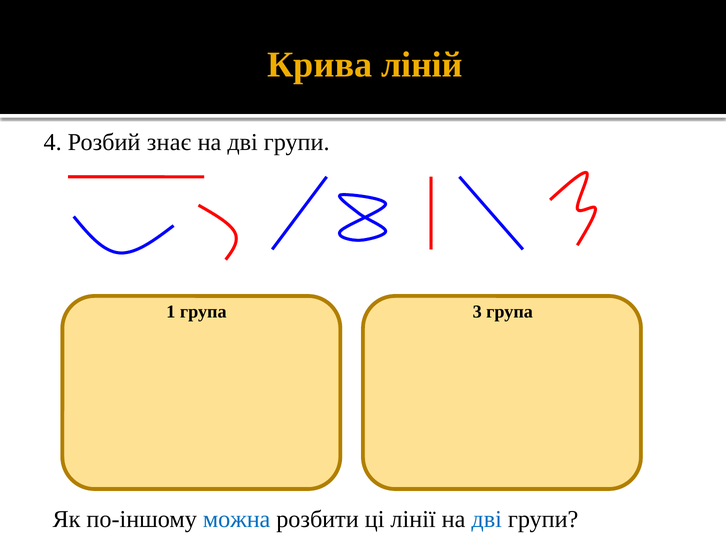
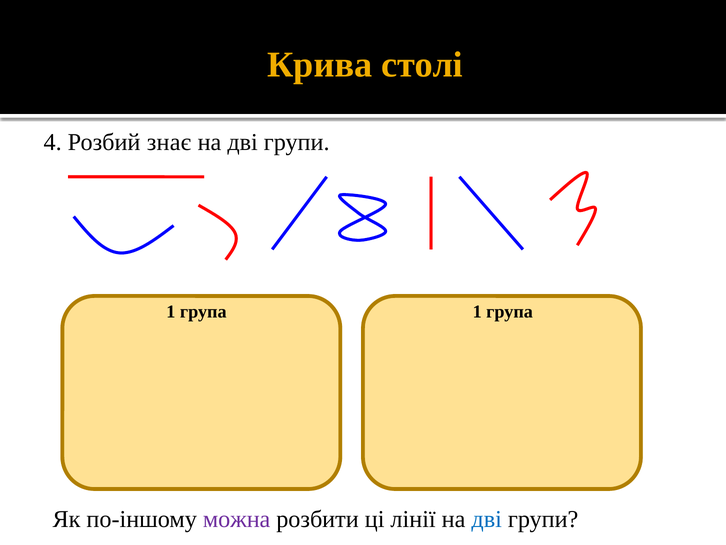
ліній: ліній -> столі
група 3: 3 -> 1
можна colour: blue -> purple
